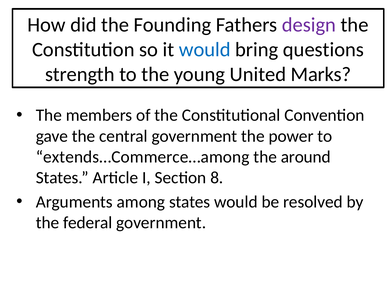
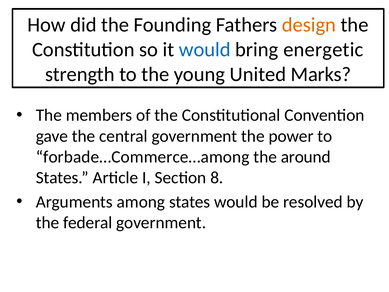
design colour: purple -> orange
questions: questions -> energetic
extends…Commerce…among: extends…Commerce…among -> forbade…Commerce…among
